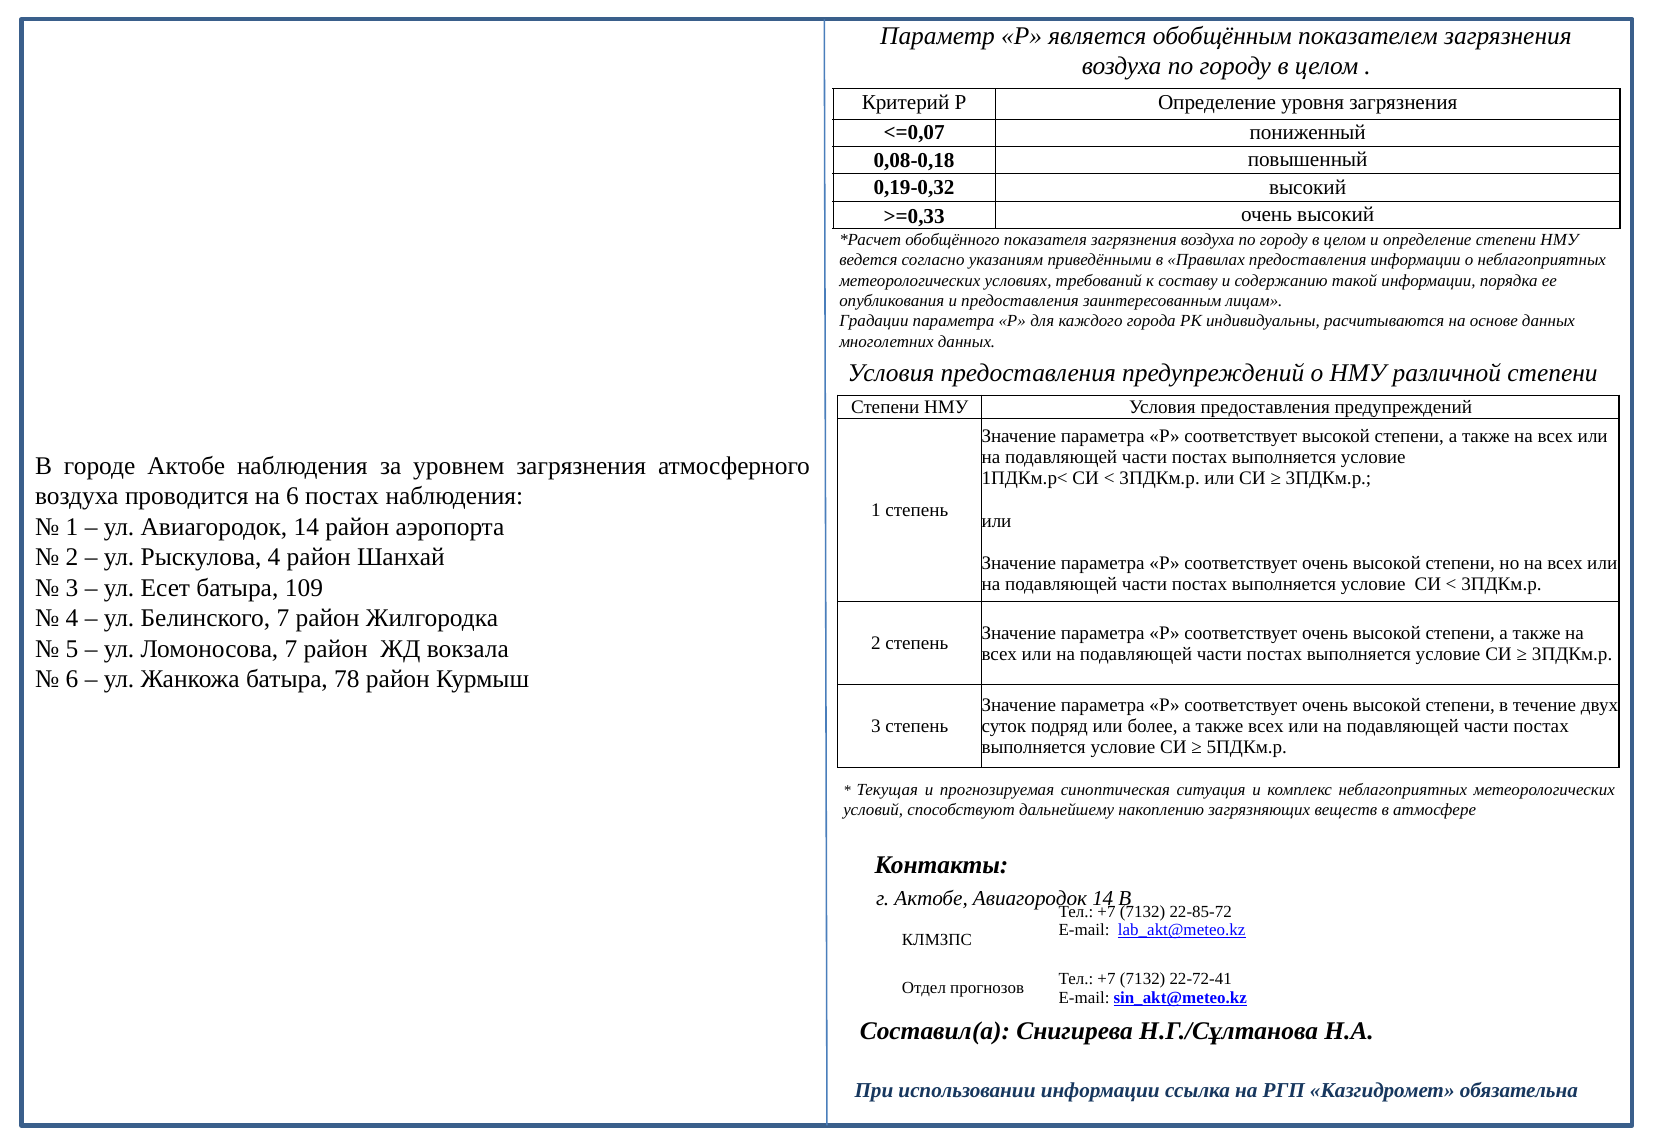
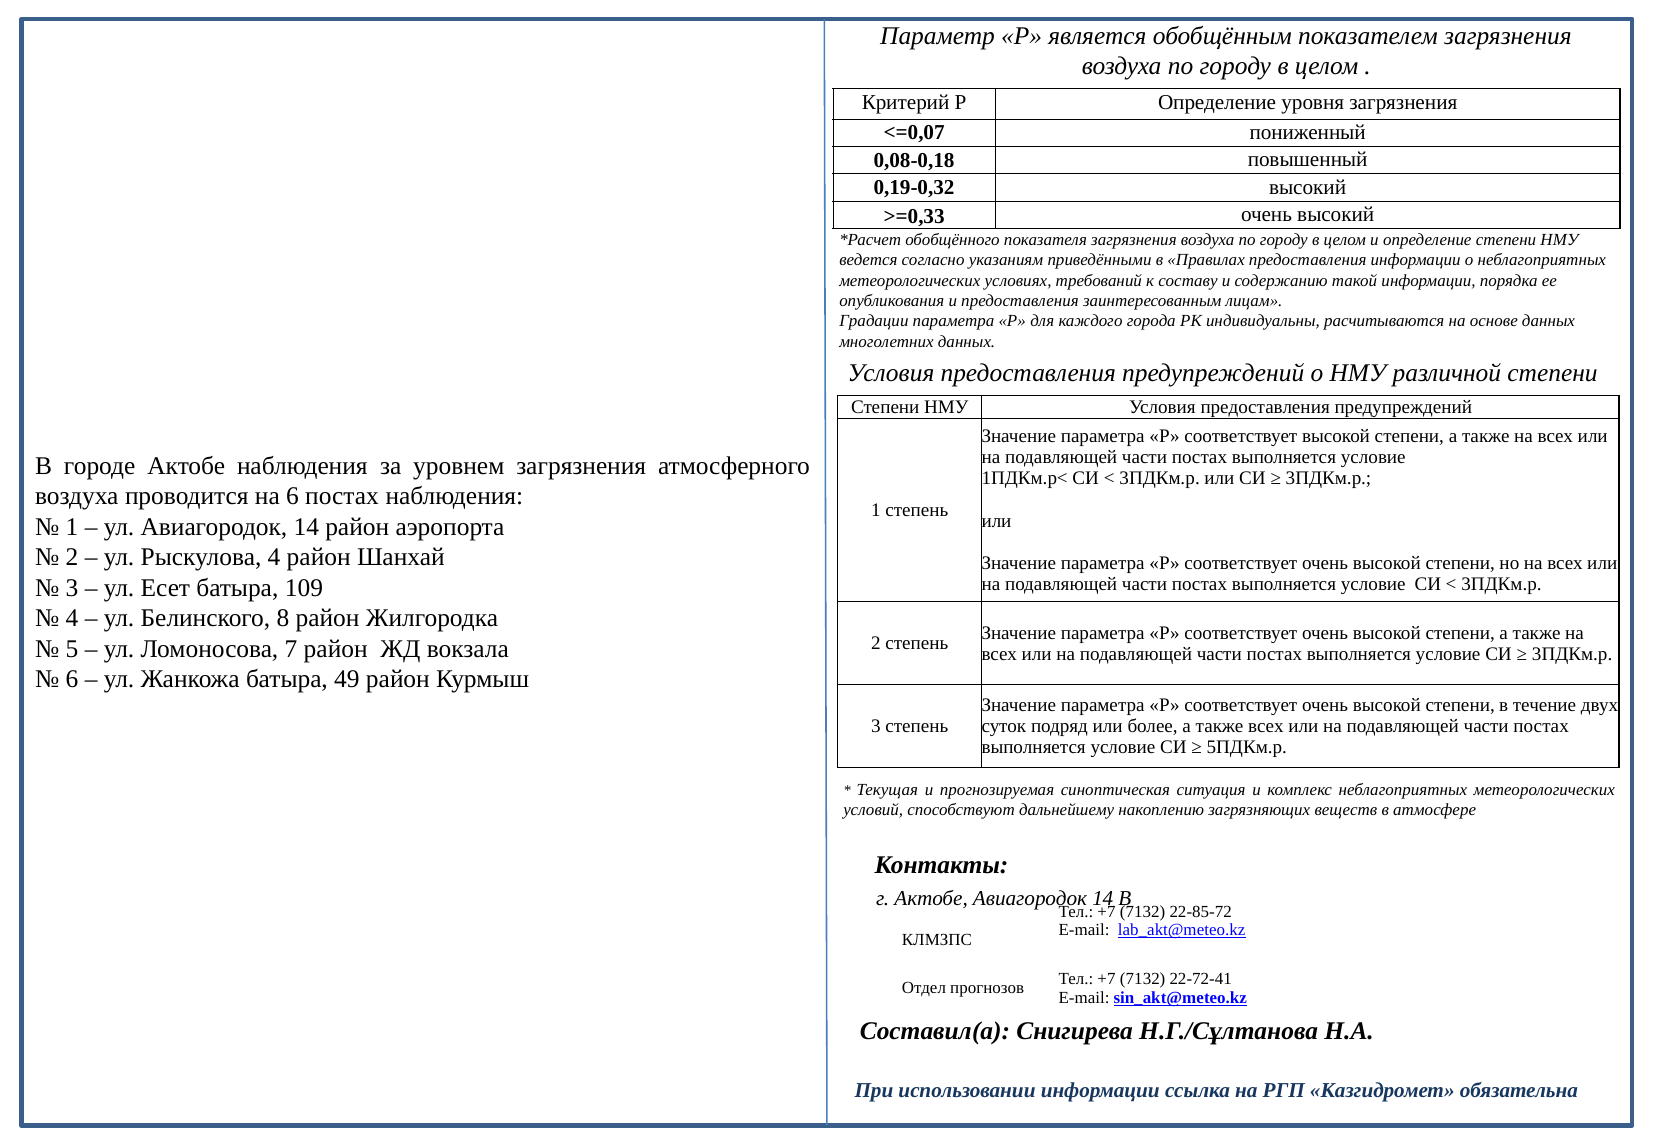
Белинского 7: 7 -> 8
78: 78 -> 49
